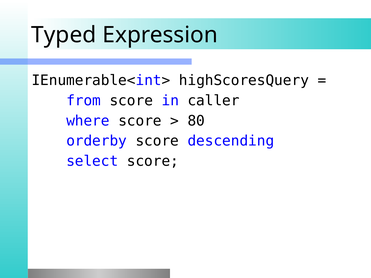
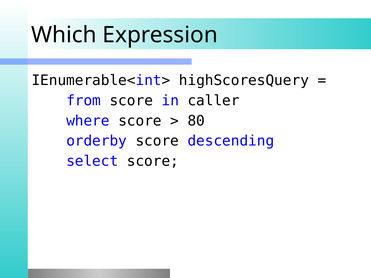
Typed: Typed -> Which
